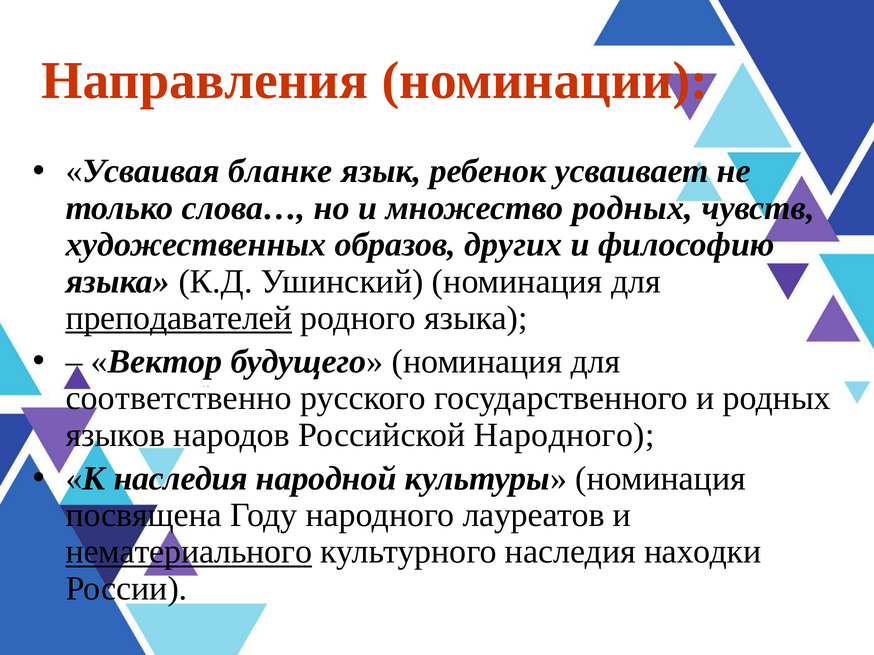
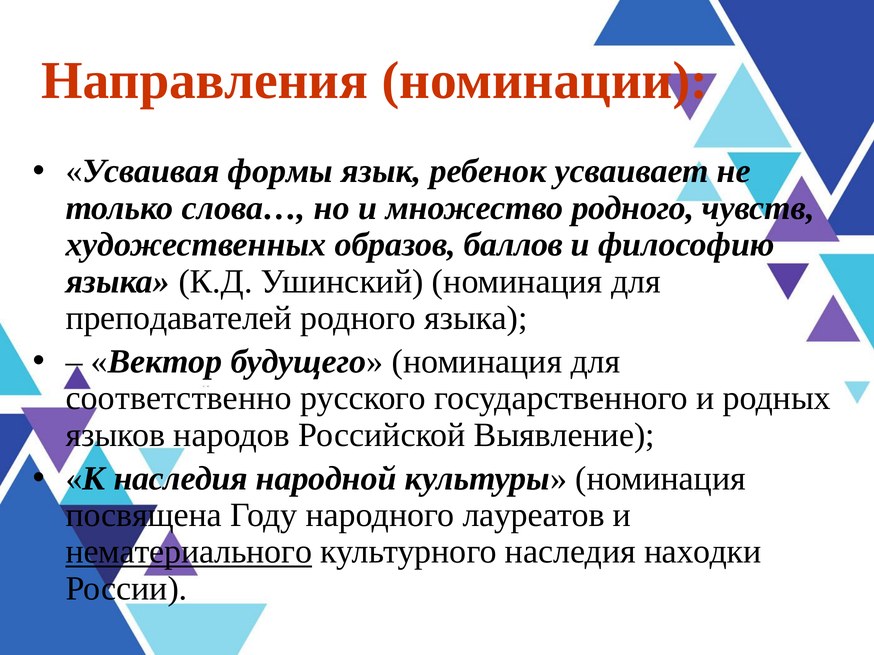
бланке: бланке -> формы
множество родных: родных -> родного
других: других -> баллов
преподавателей underline: present -> none
Российской Народного: Народного -> Выявление
